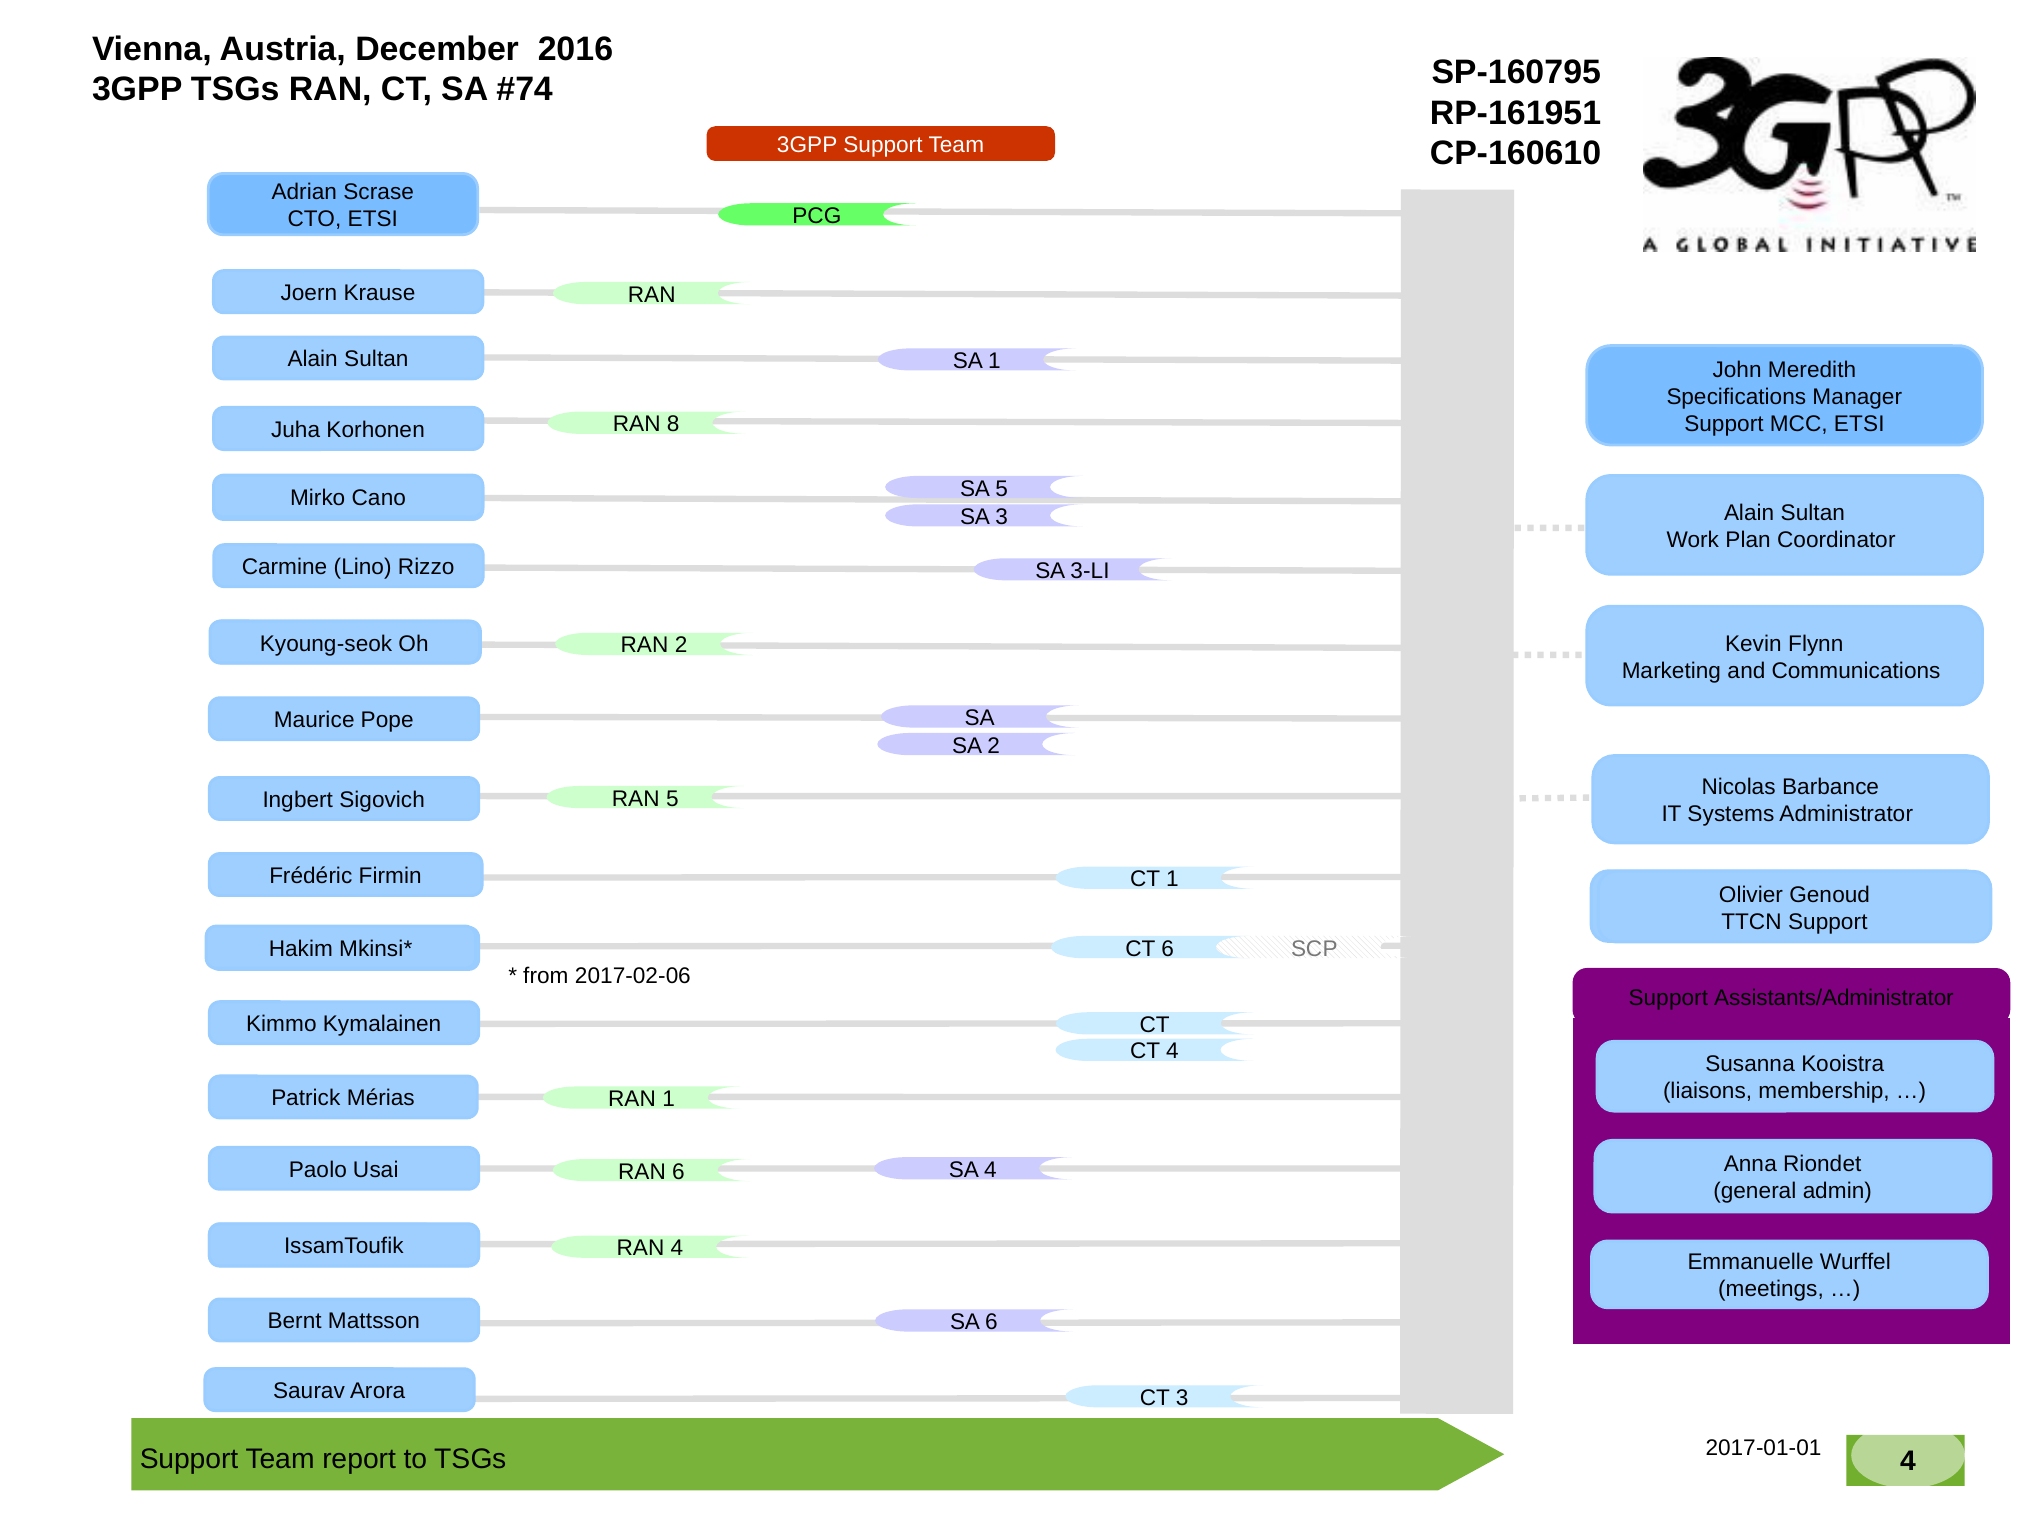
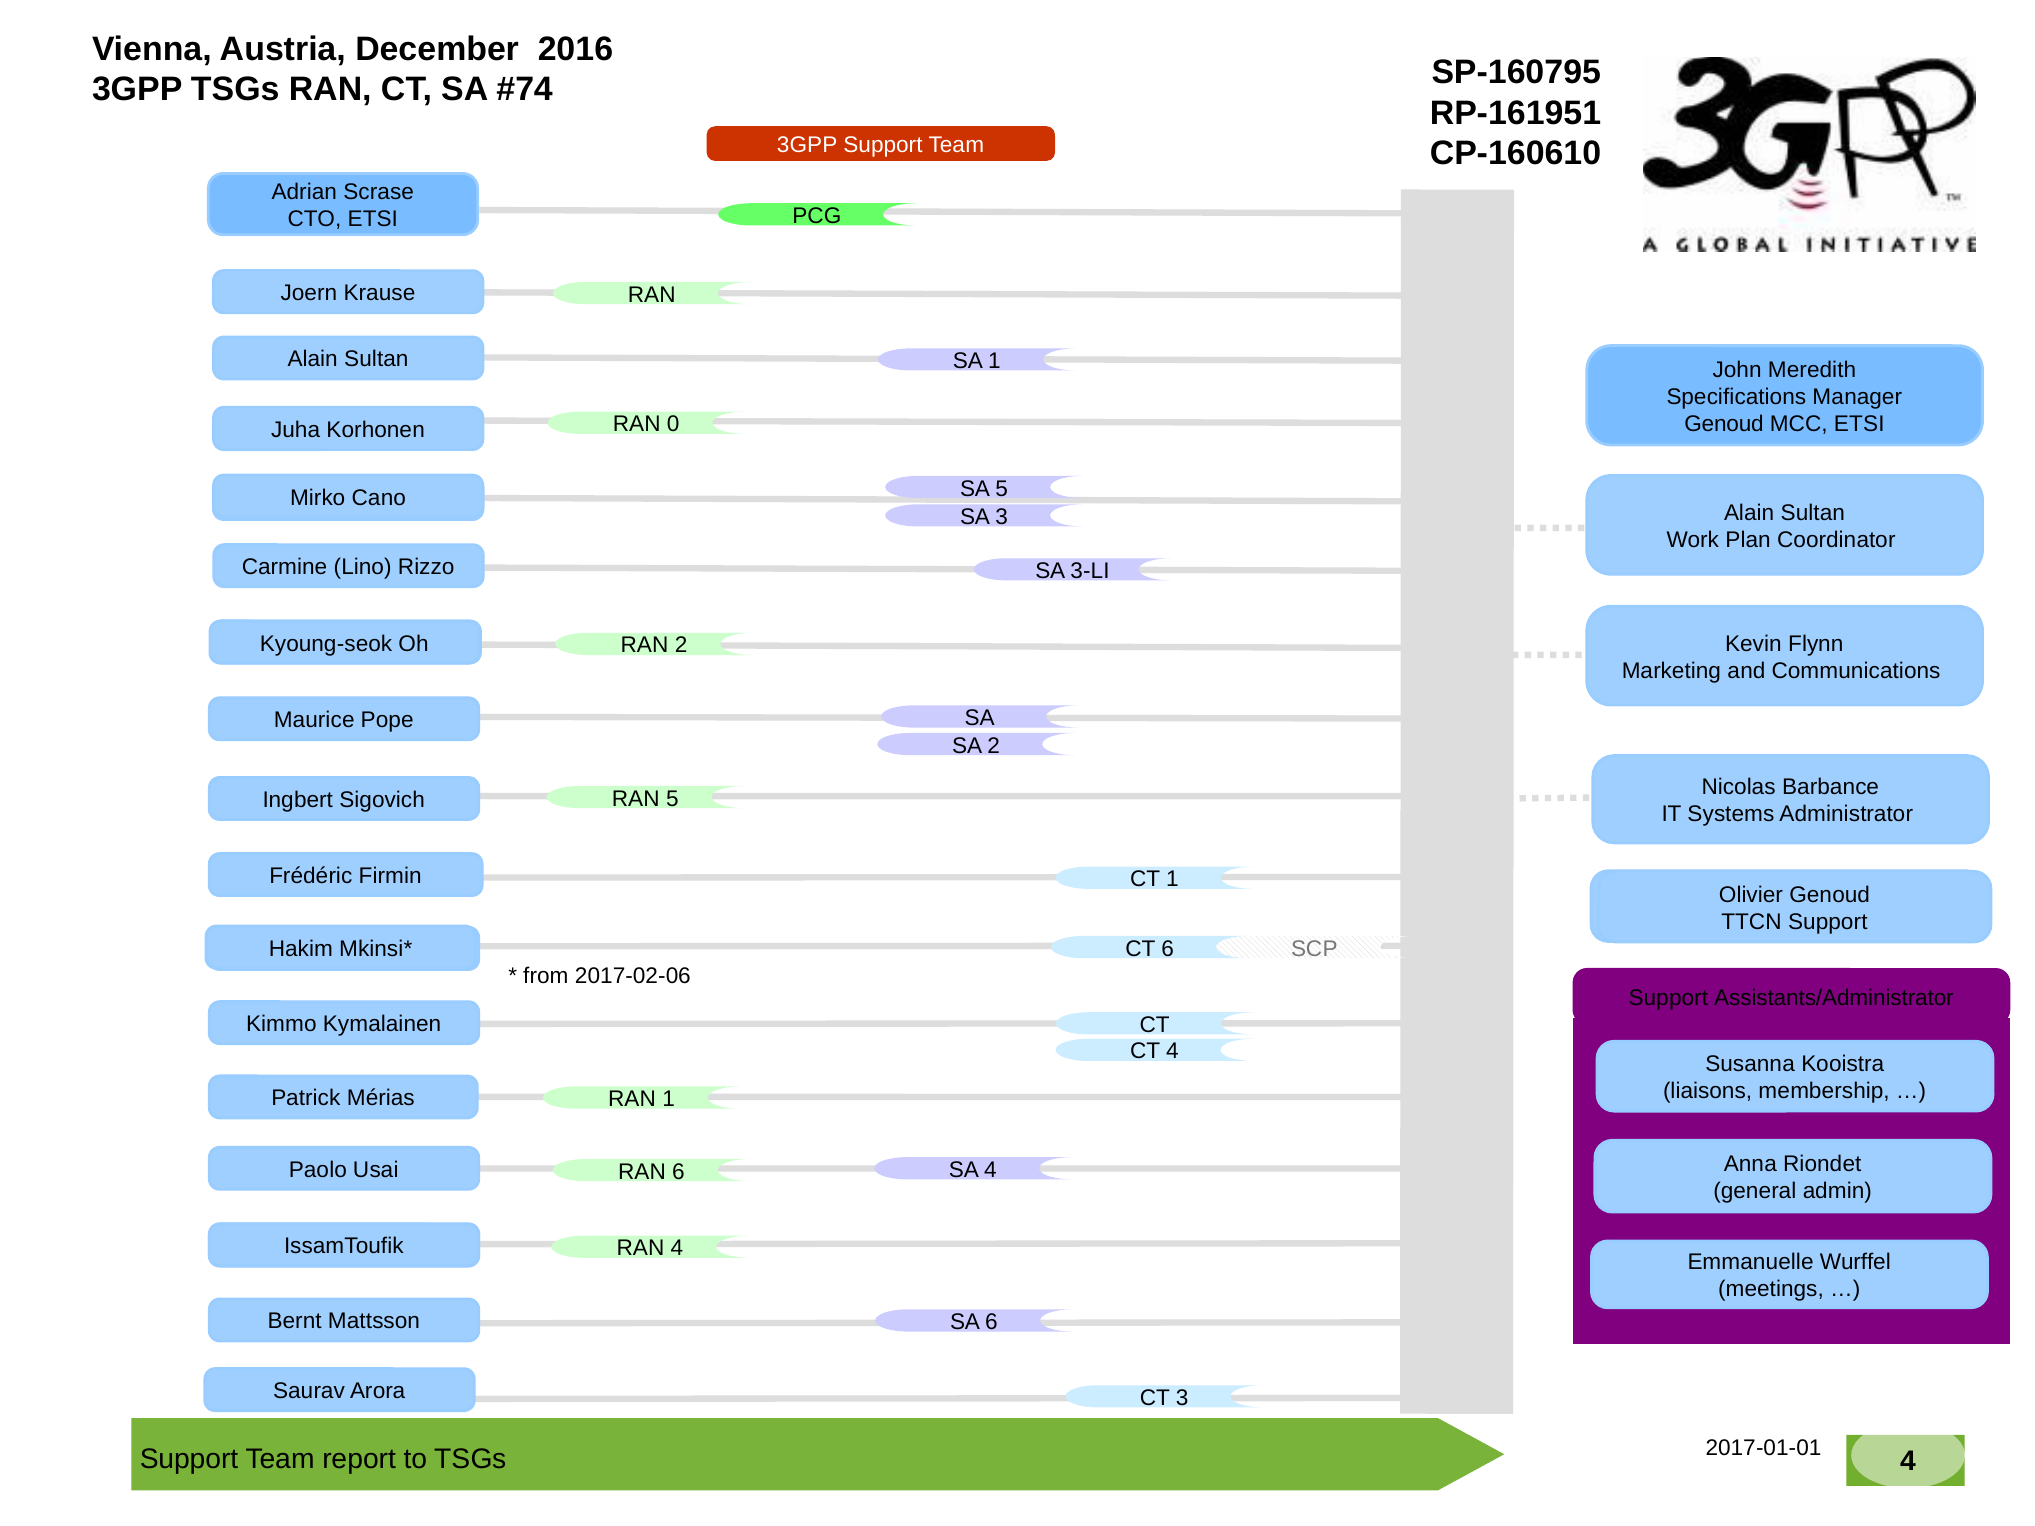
Support at (1724, 424): Support -> Genoud
8: 8 -> 0
